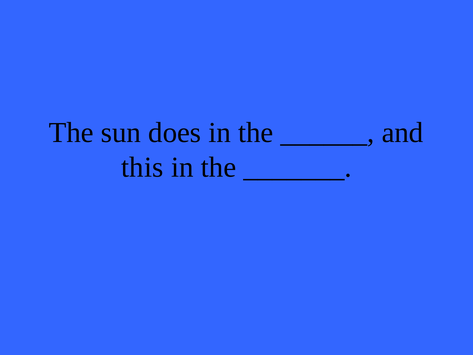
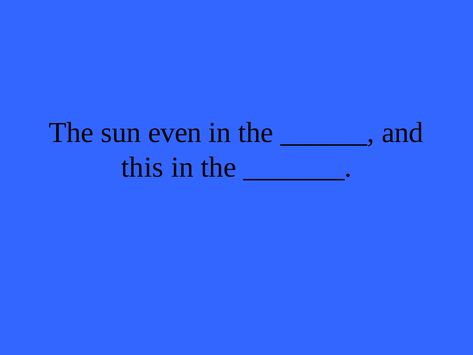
does: does -> even
